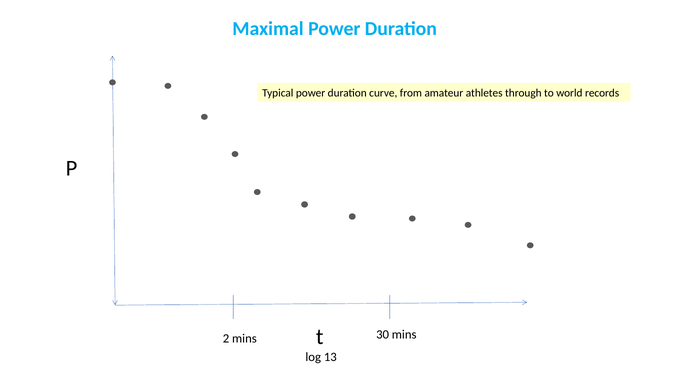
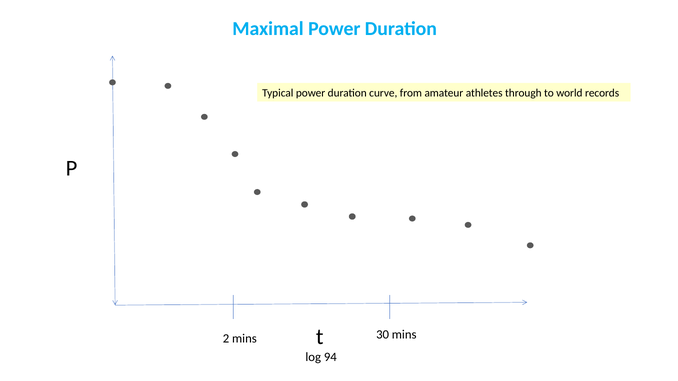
13: 13 -> 94
